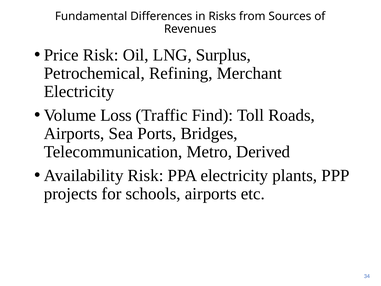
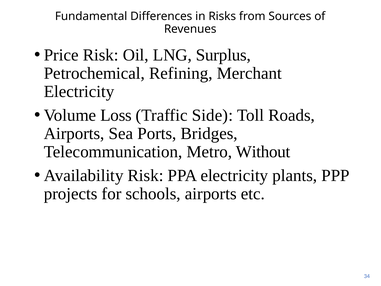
Find: Find -> Side
Derived: Derived -> Without
